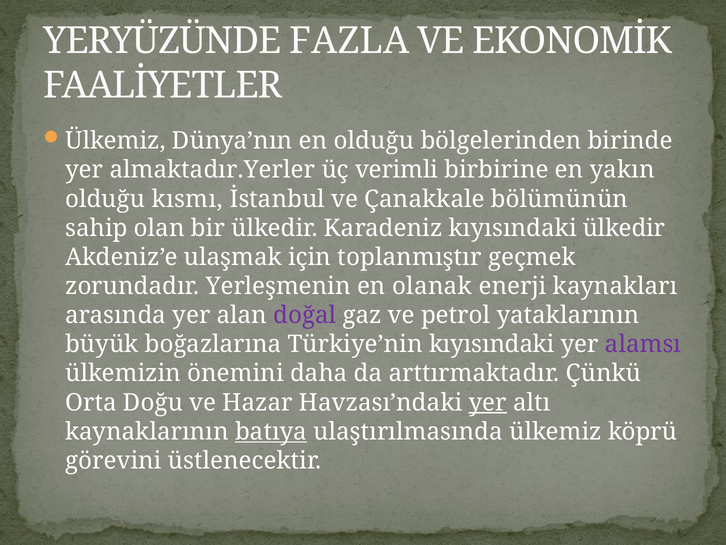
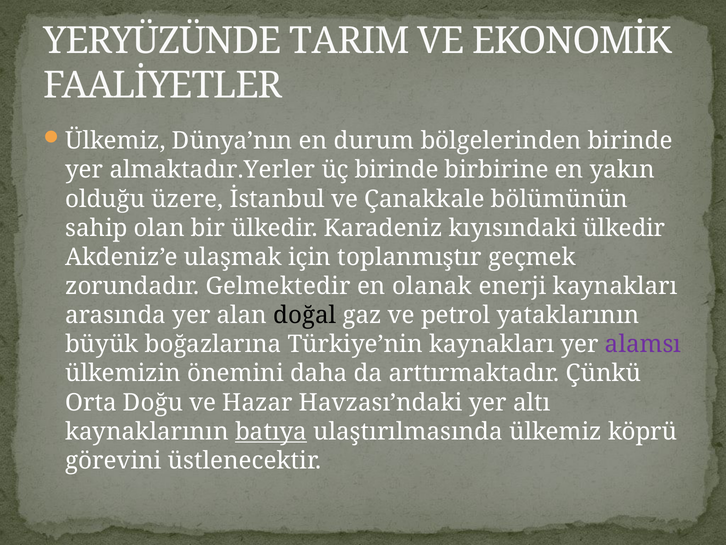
FAZLA: FAZLA -> TARIM
en olduğu: olduğu -> durum
üç verimli: verimli -> birinde
kısmı: kısmı -> üzere
Yerleşmenin: Yerleşmenin -> Gelmektedir
doğal colour: purple -> black
Türkiye’nin kıyısındaki: kıyısındaki -> kaynakları
yer at (488, 402) underline: present -> none
